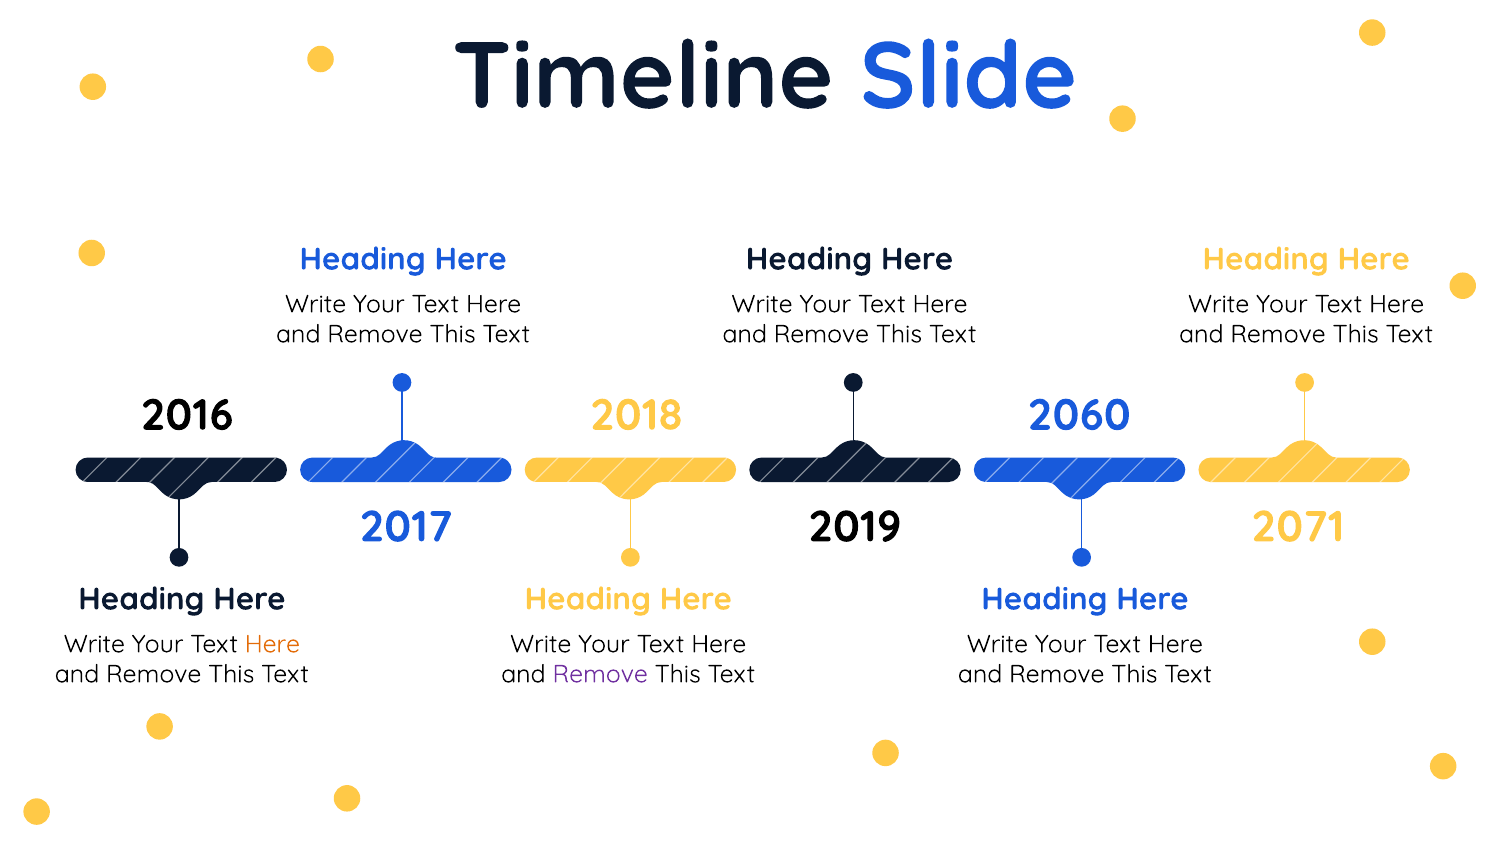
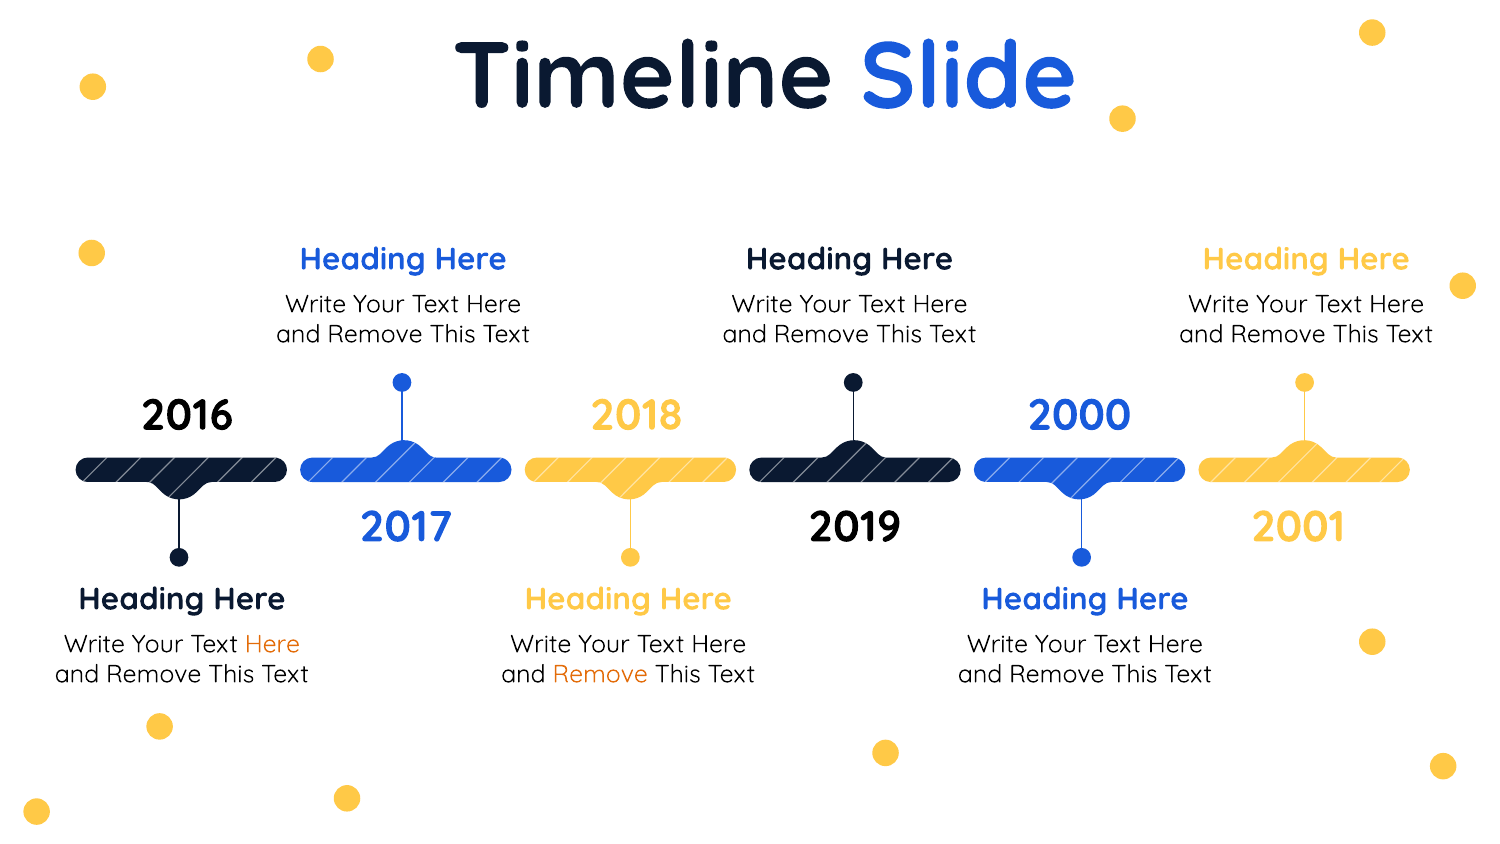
2060: 2060 -> 2000
2071: 2071 -> 2001
Remove at (600, 674) colour: purple -> orange
